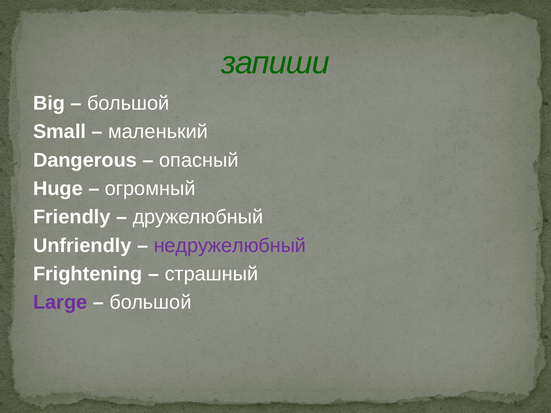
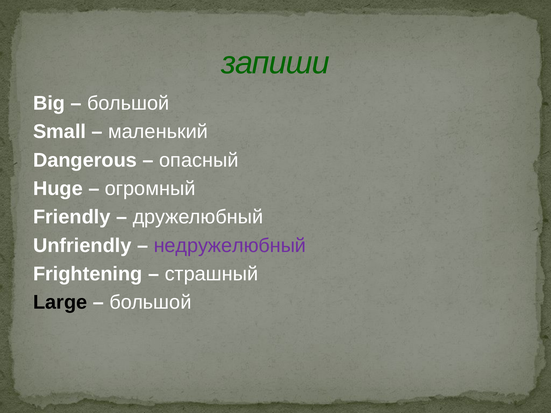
Large colour: purple -> black
